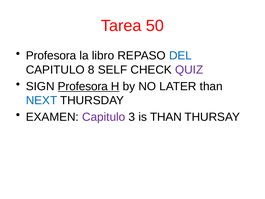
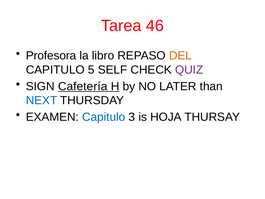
50: 50 -> 46
DEL colour: blue -> orange
8: 8 -> 5
SIGN Profesora: Profesora -> Cafetería
Capitulo at (104, 117) colour: purple -> blue
is THAN: THAN -> HOJA
